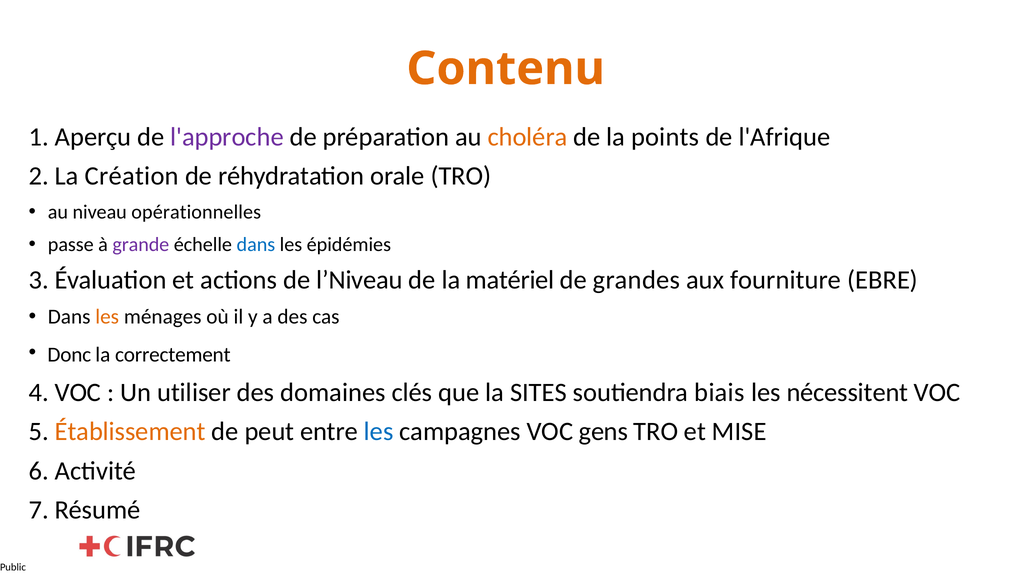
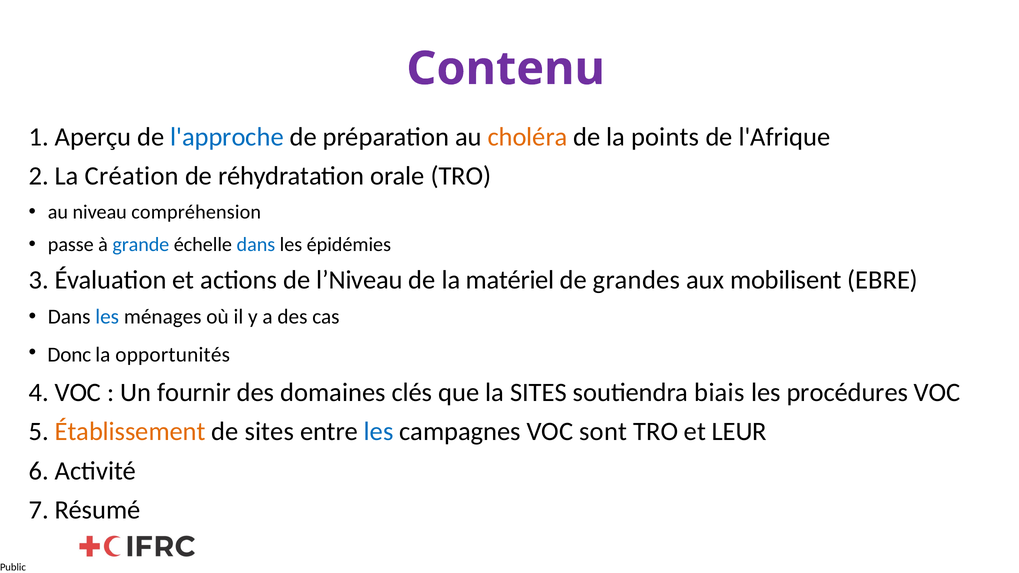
Contenu colour: orange -> purple
l'approche colour: purple -> blue
opérationnelles: opérationnelles -> compréhension
grande colour: purple -> blue
fourniture: fourniture -> mobilisent
les at (107, 317) colour: orange -> blue
correctement: correctement -> opportunités
utiliser: utiliser -> fournir
nécessitent: nécessitent -> procédures
de peut: peut -> sites
gens: gens -> sont
MISE: MISE -> LEUR
